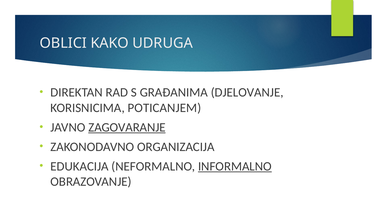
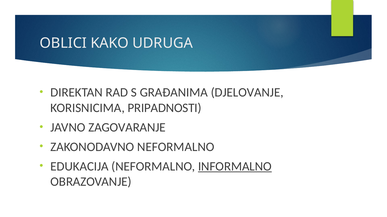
POTICANJEM: POTICANJEM -> PRIPADNOSTI
ZAGOVARANJE underline: present -> none
ZAKONODAVNO ORGANIZACIJA: ORGANIZACIJA -> NEFORMALNO
